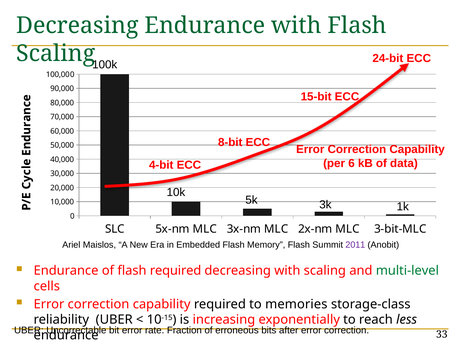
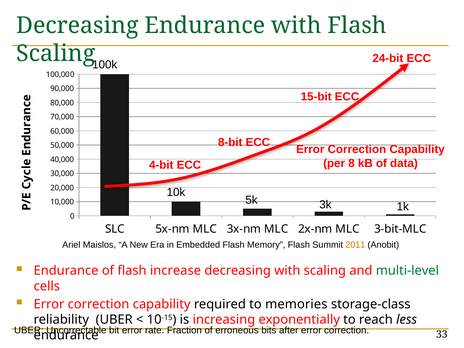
6: 6 -> 8
2011 colour: purple -> orange
flash required: required -> increase
